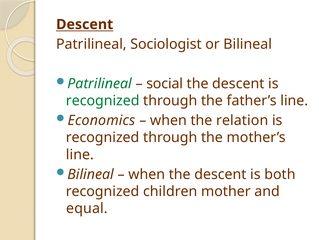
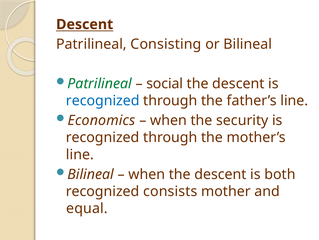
Sociologist: Sociologist -> Consisting
recognized at (103, 100) colour: green -> blue
relation: relation -> security
children: children -> consists
